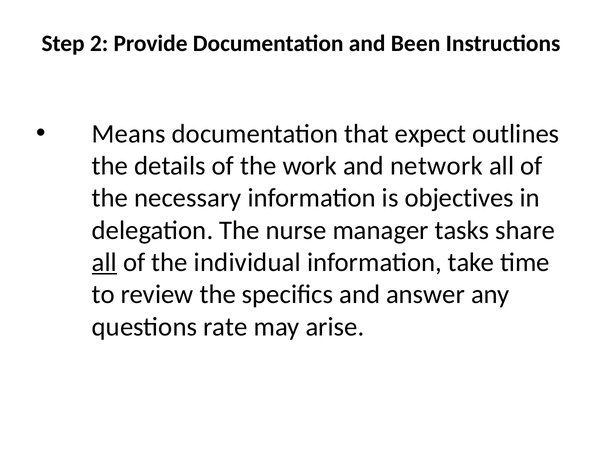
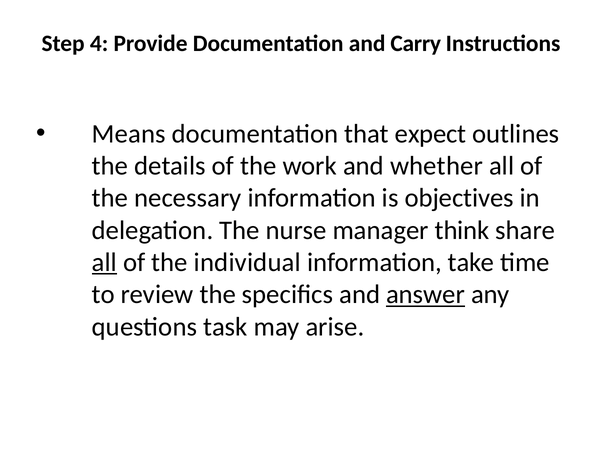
2: 2 -> 4
Been: Been -> Carry
network: network -> whether
tasks: tasks -> think
answer underline: none -> present
rate: rate -> task
